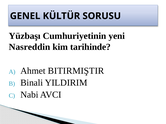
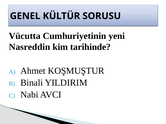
Yüzbaşı: Yüzbaşı -> Vücutta
BITIRMIŞTIR: BITIRMIŞTIR -> KOŞMUŞTUR
